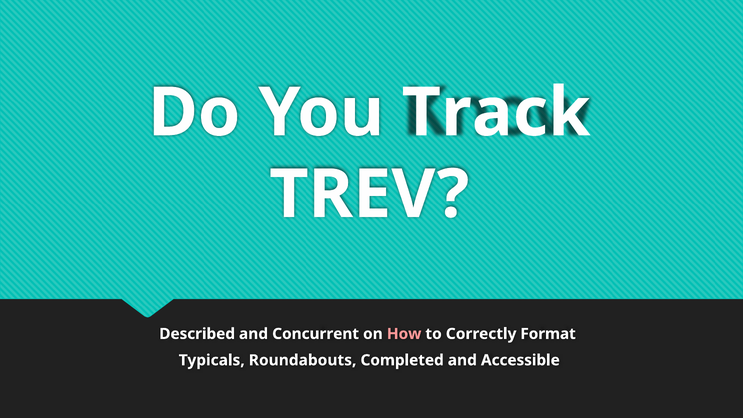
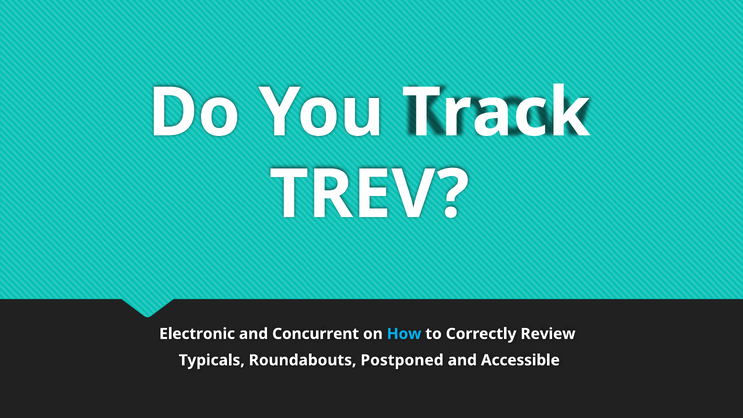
Described: Described -> Electronic
How colour: pink -> light blue
Format: Format -> Review
Completed: Completed -> Postponed
